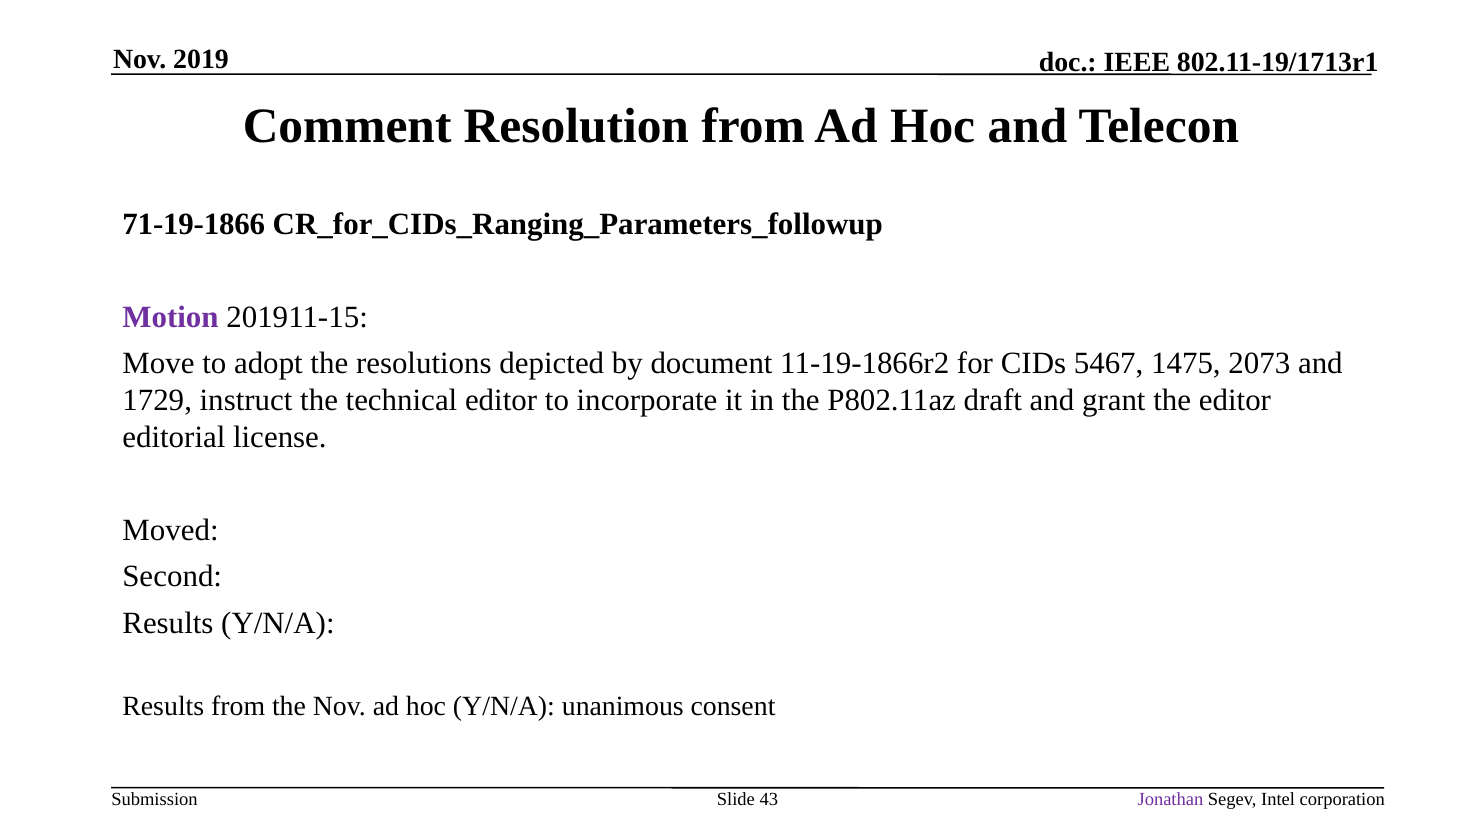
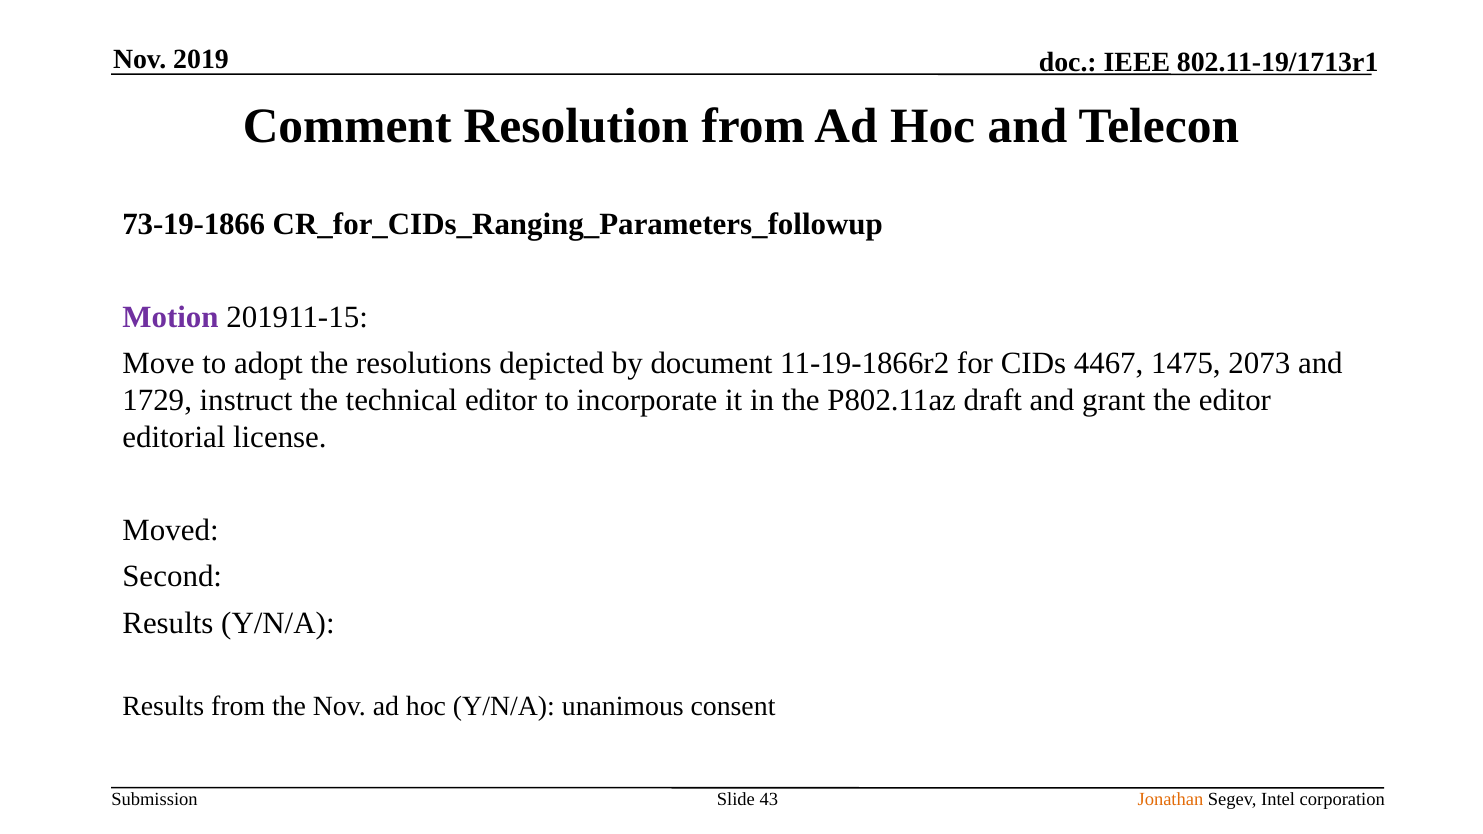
71-19-1866: 71-19-1866 -> 73-19-1866
5467: 5467 -> 4467
Jonathan colour: purple -> orange
